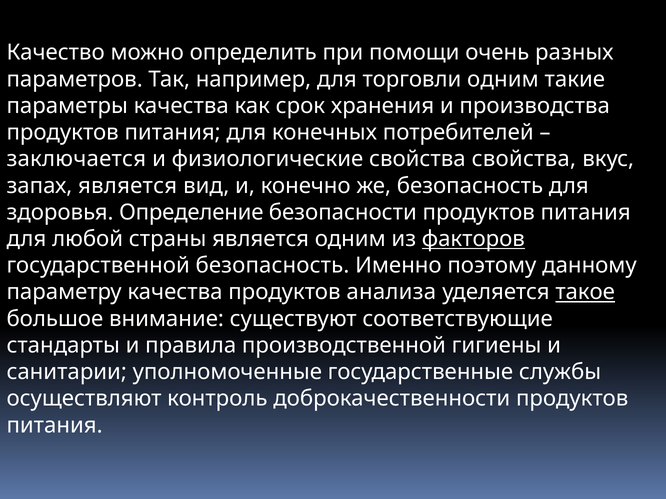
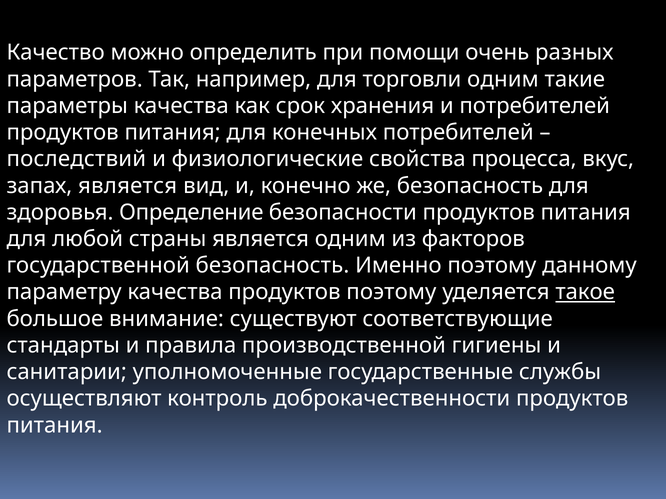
и производства: производства -> потребителей
заключается: заключается -> последствий
свойства свойства: свойства -> процесса
факторов underline: present -> none
продуктов анализа: анализа -> поэтому
